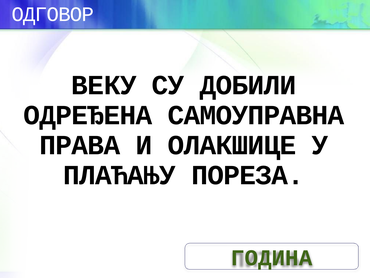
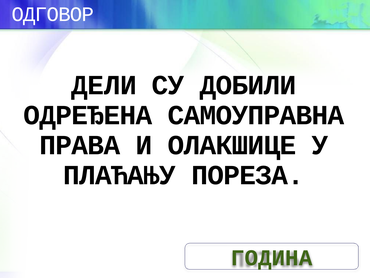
ВЕКУ: ВЕКУ -> ДЕЛИ
